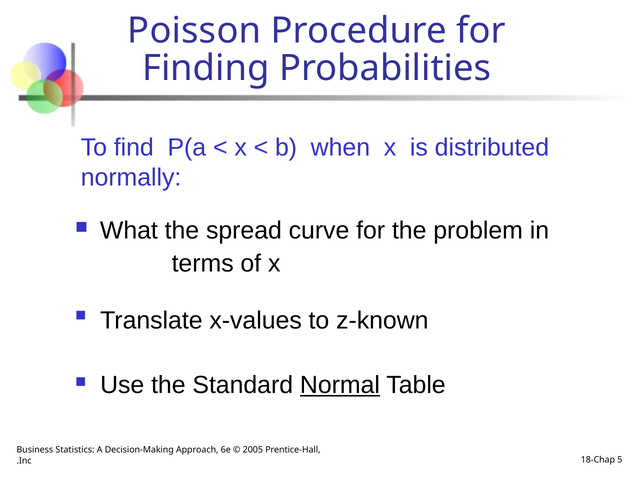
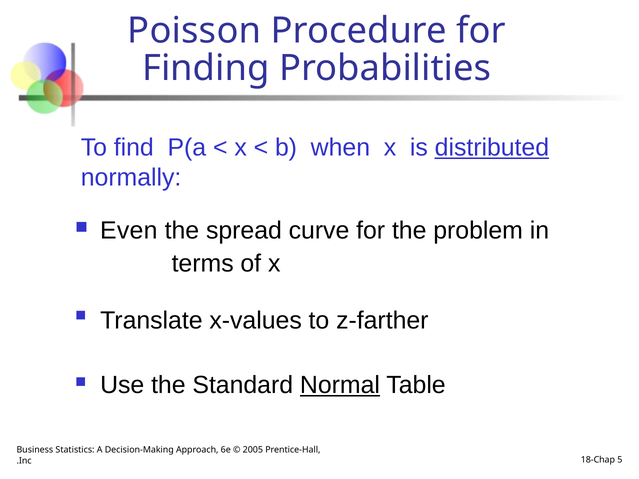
distributed underline: none -> present
What: What -> Even
z-known: z-known -> z-farther
